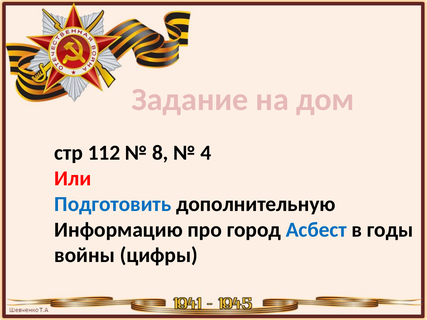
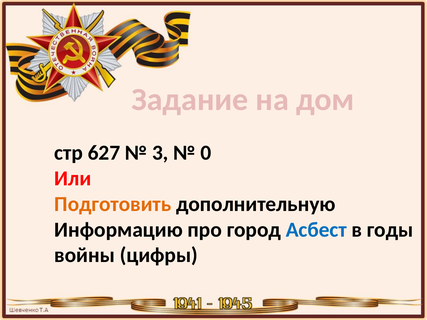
112: 112 -> 627
8: 8 -> 3
4: 4 -> 0
Подготовить colour: blue -> orange
